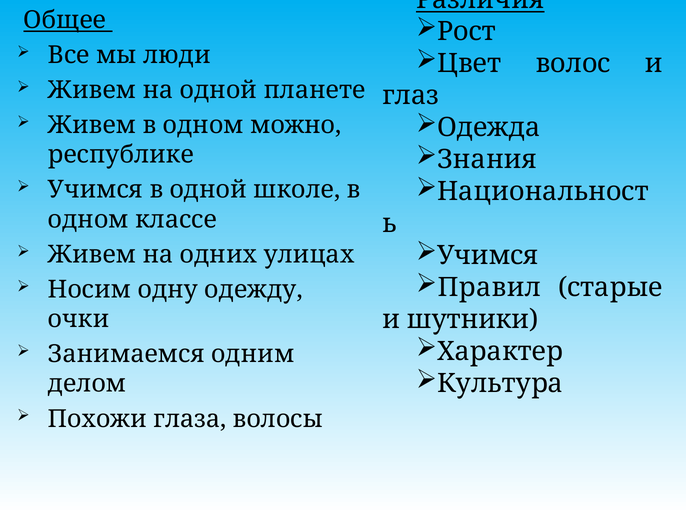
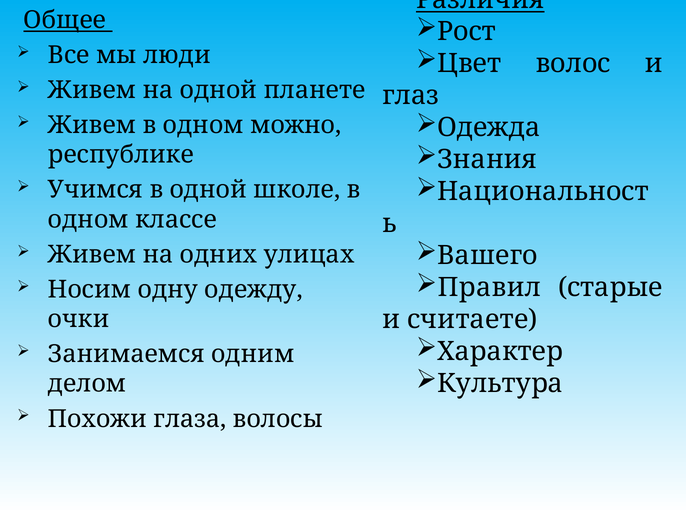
Учимся at (488, 256): Учимся -> Вашего
шутники: шутники -> считаете
